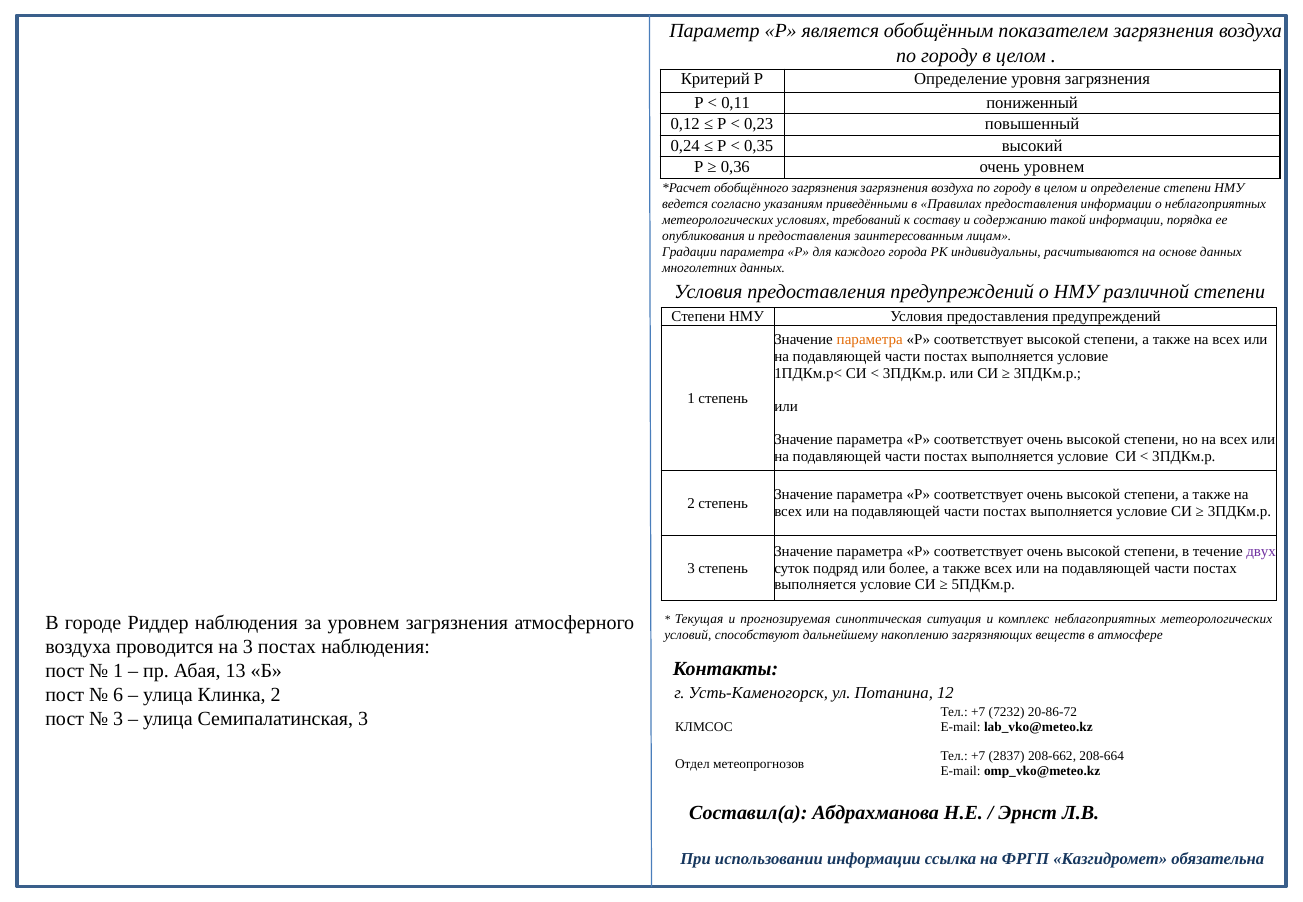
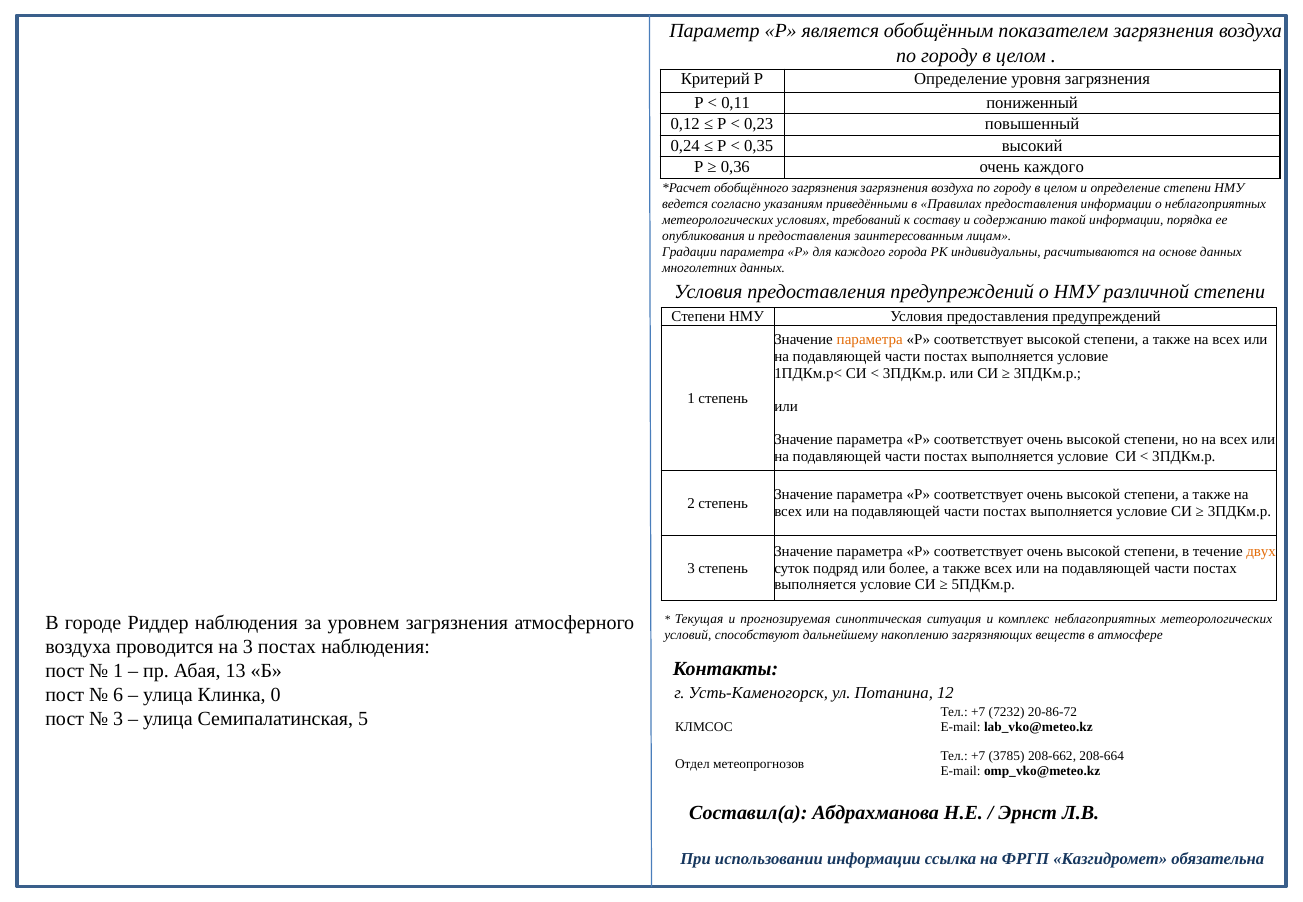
очень уровнем: уровнем -> каждого
двух colour: purple -> orange
Клинка 2: 2 -> 0
Семипалатинская 3: 3 -> 5
2837: 2837 -> 3785
